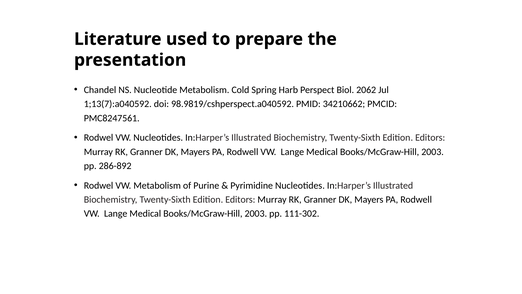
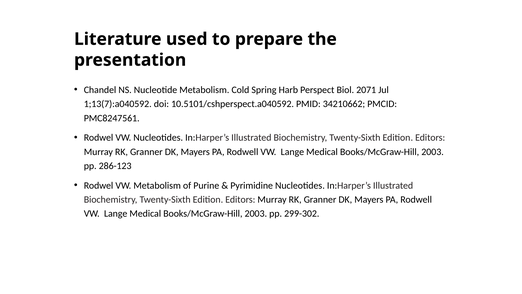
2062: 2062 -> 2071
98.9819/cshperspect.a040592: 98.9819/cshperspect.a040592 -> 10.5101/cshperspect.a040592
286-892: 286-892 -> 286-123
111-302: 111-302 -> 299-302
